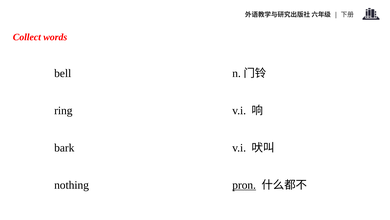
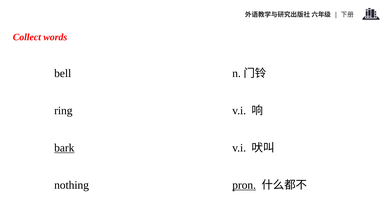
bark underline: none -> present
